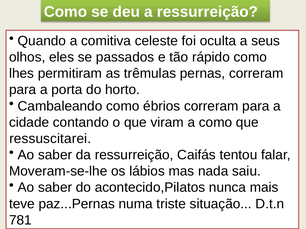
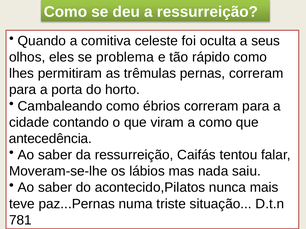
passados: passados -> problema
ressuscitarei: ressuscitarei -> antecedência
